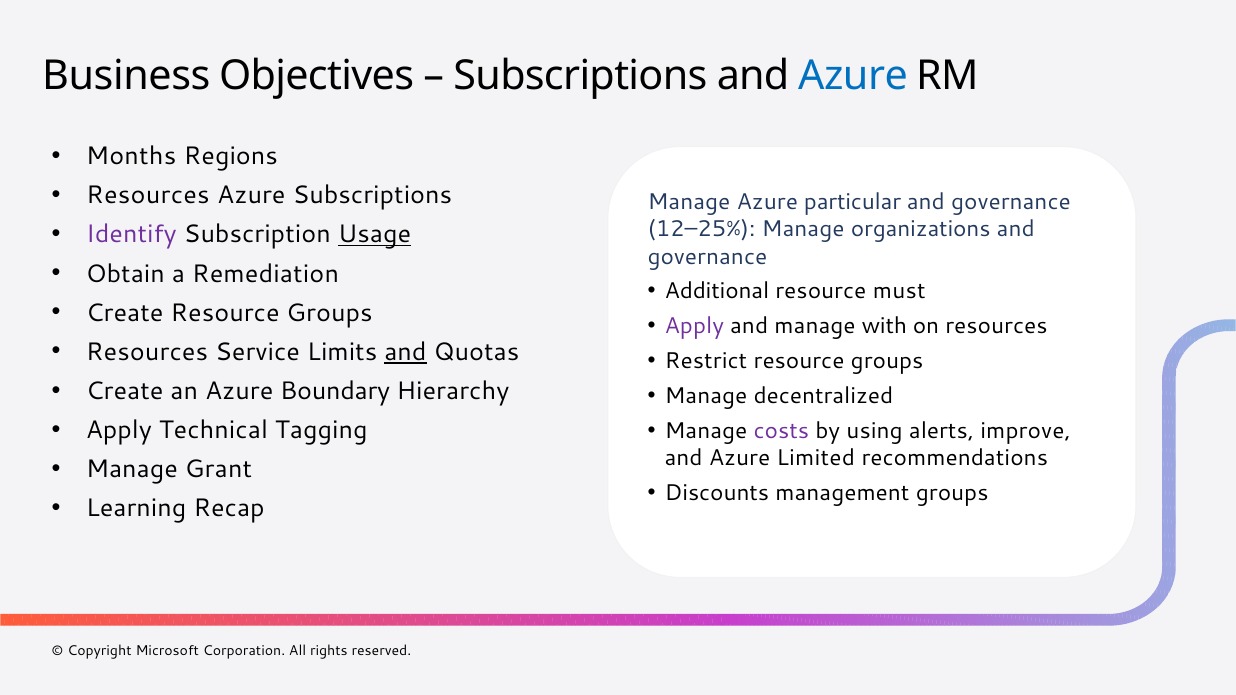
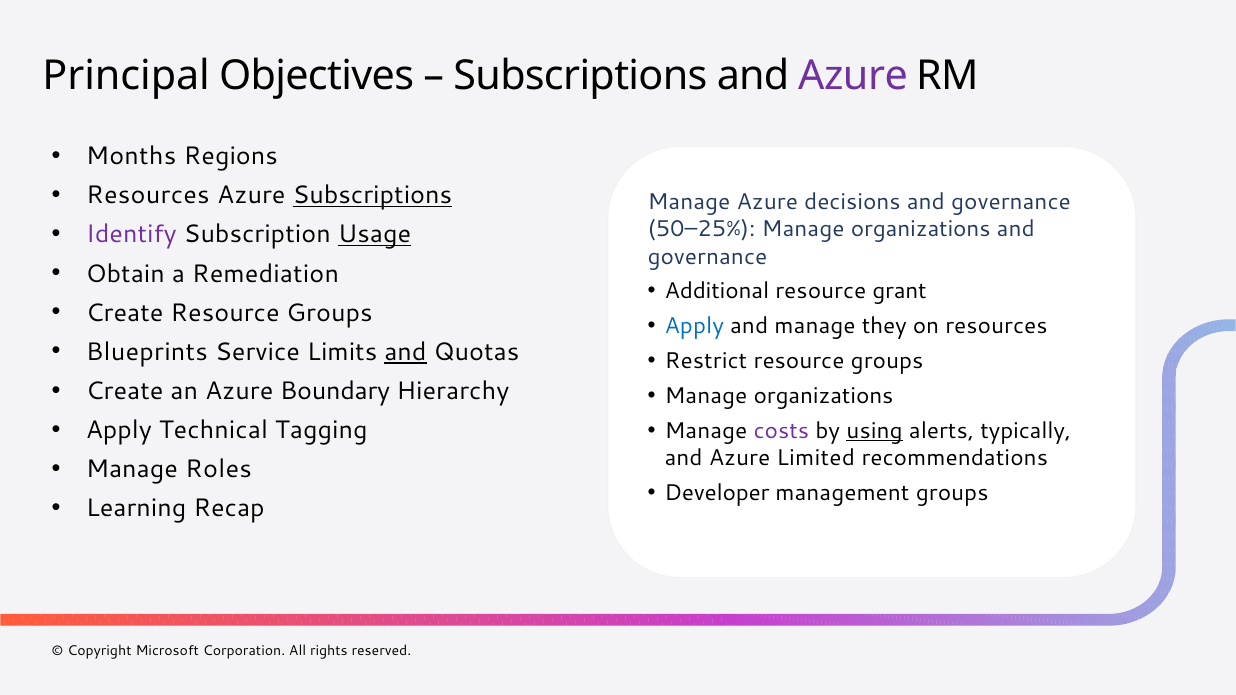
Business: Business -> Principal
Azure at (853, 76) colour: blue -> purple
Subscriptions at (372, 196) underline: none -> present
particular: particular -> decisions
12–25%: 12–25% -> 50–25%
must: must -> grant
Apply at (694, 326) colour: purple -> blue
with: with -> they
Resources at (147, 352): Resources -> Blueprints
decentralized at (823, 396): decentralized -> organizations
using underline: none -> present
improve: improve -> typically
Grant: Grant -> Roles
Discounts: Discounts -> Developer
